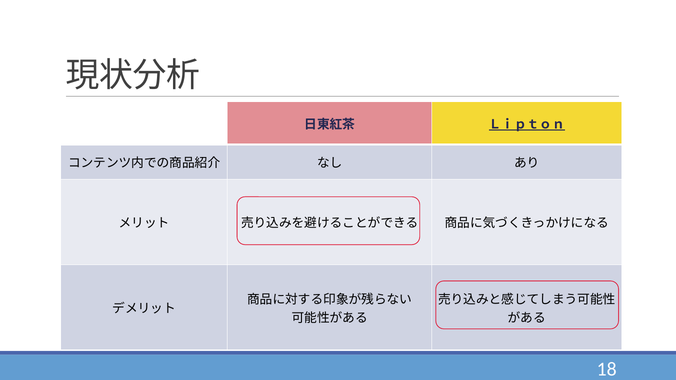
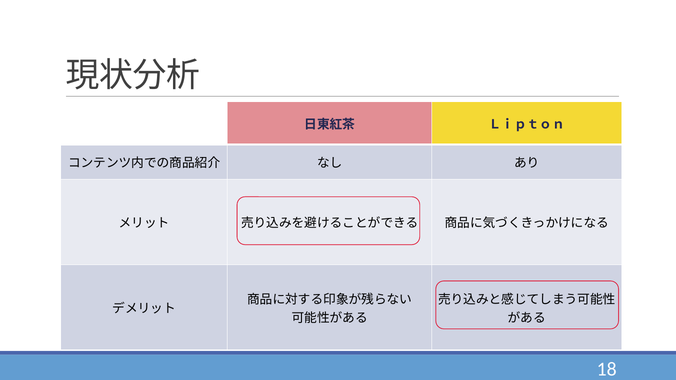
Ｌｉｐｔｏｎ underline: present -> none
